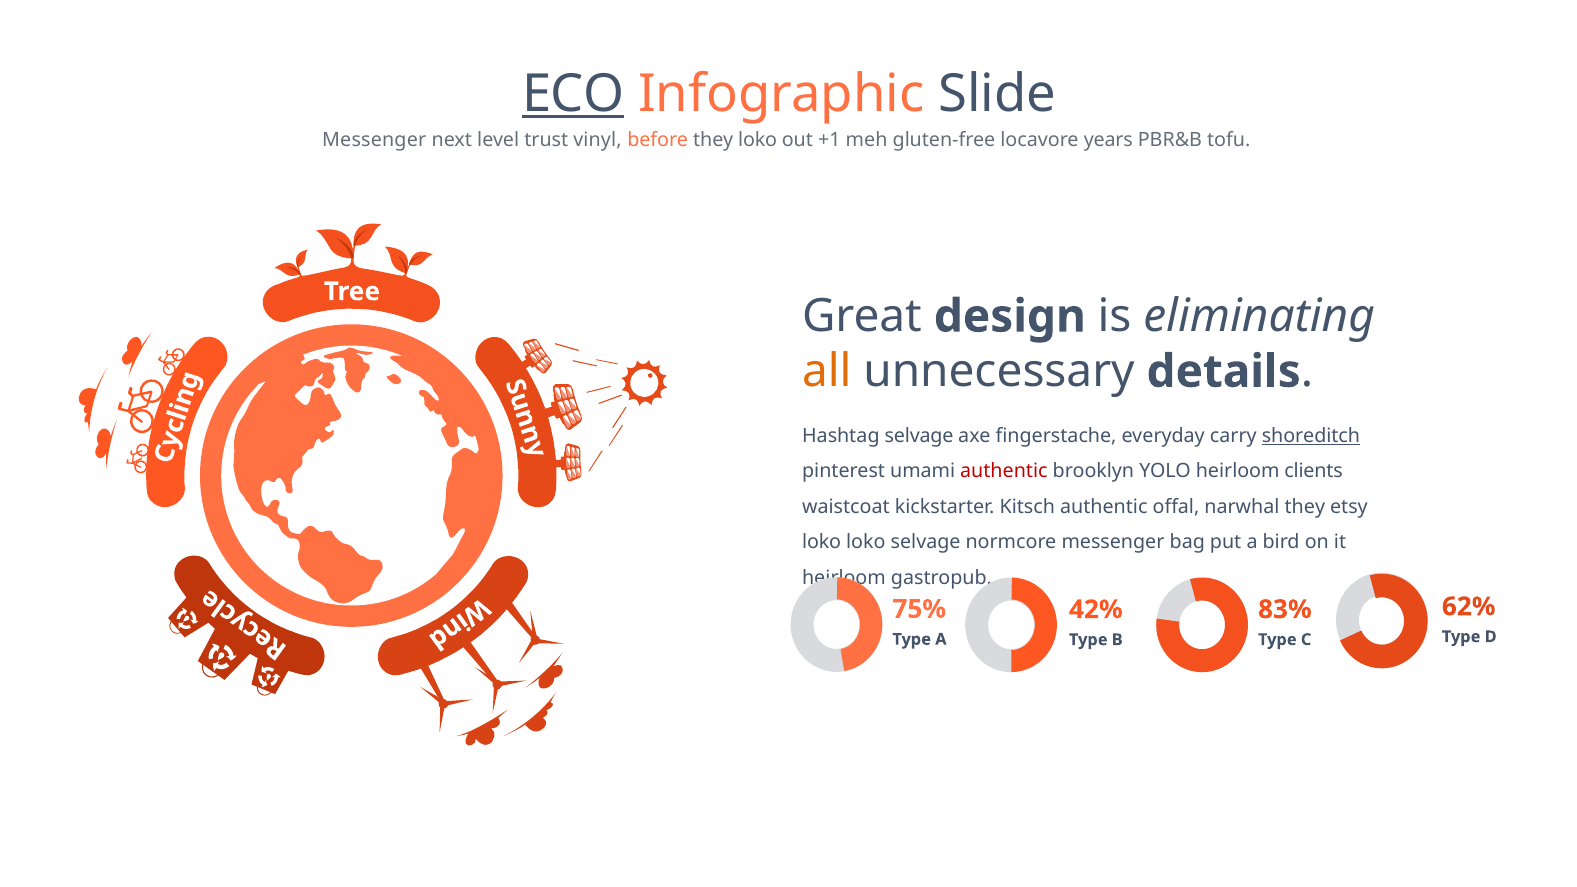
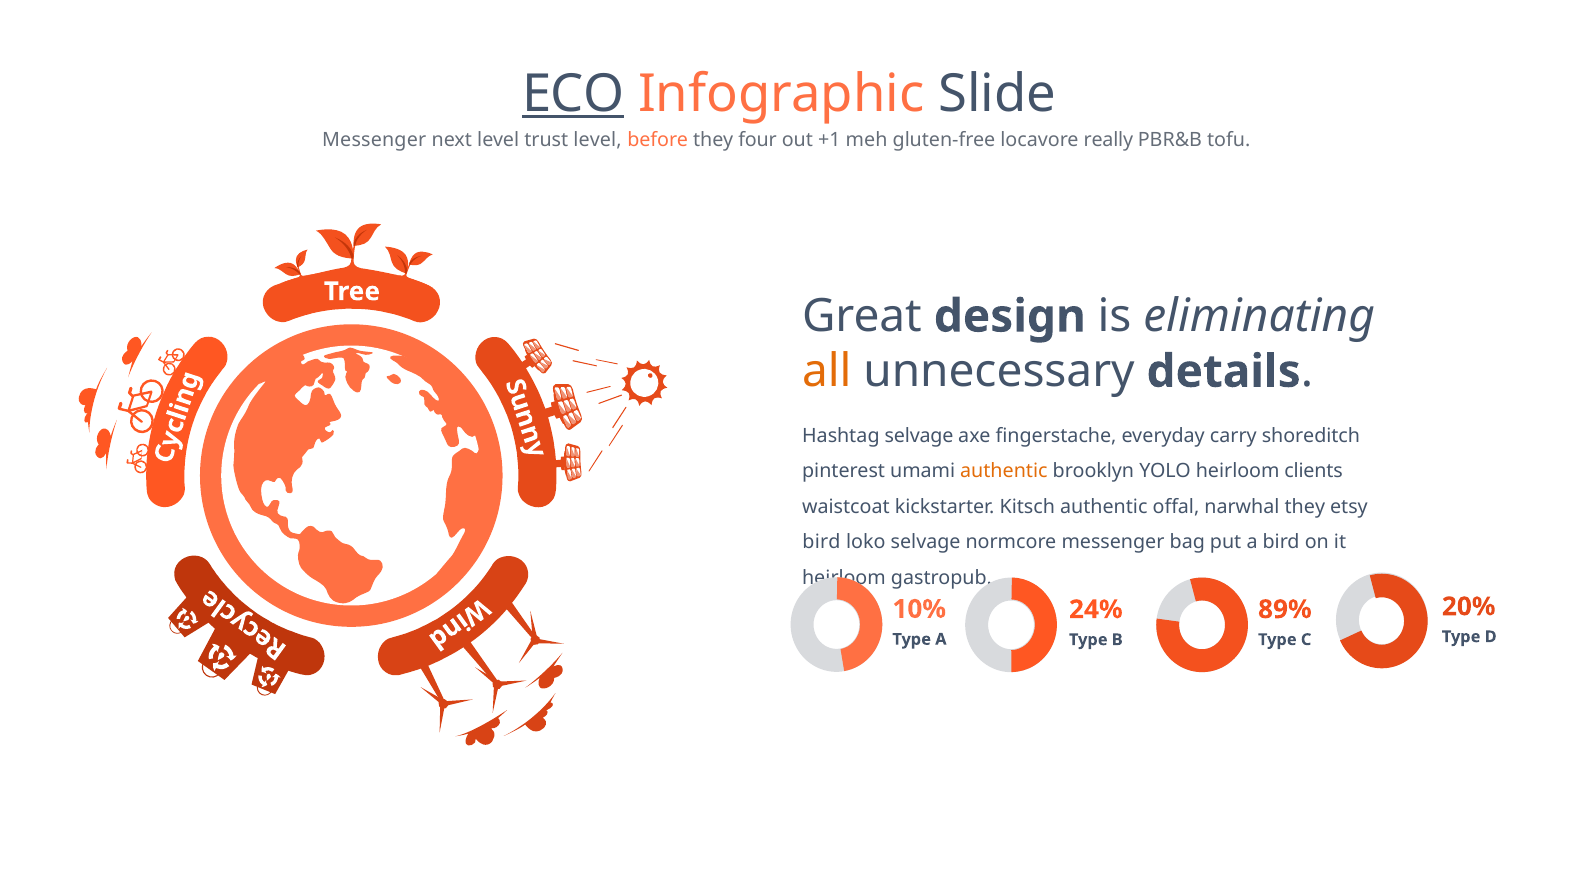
trust vinyl: vinyl -> level
they loko: loko -> four
years: years -> really
shoreditch underline: present -> none
authentic at (1004, 471) colour: red -> orange
loko at (822, 542): loko -> bird
62%: 62% -> 20%
75%: 75% -> 10%
42%: 42% -> 24%
83%: 83% -> 89%
